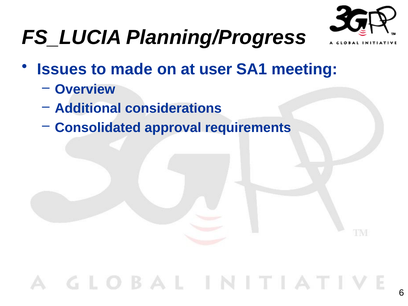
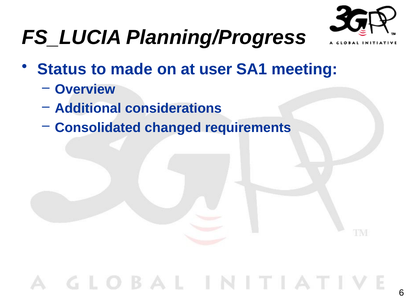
Issues: Issues -> Status
approval: approval -> changed
